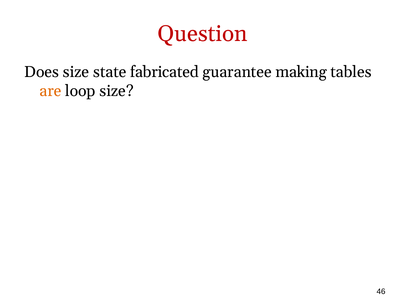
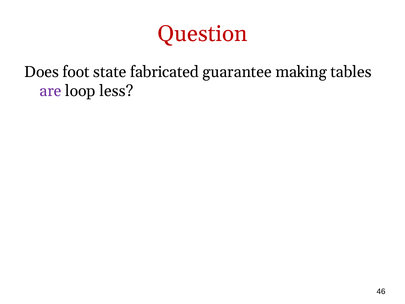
Does size: size -> foot
are colour: orange -> purple
loop size: size -> less
